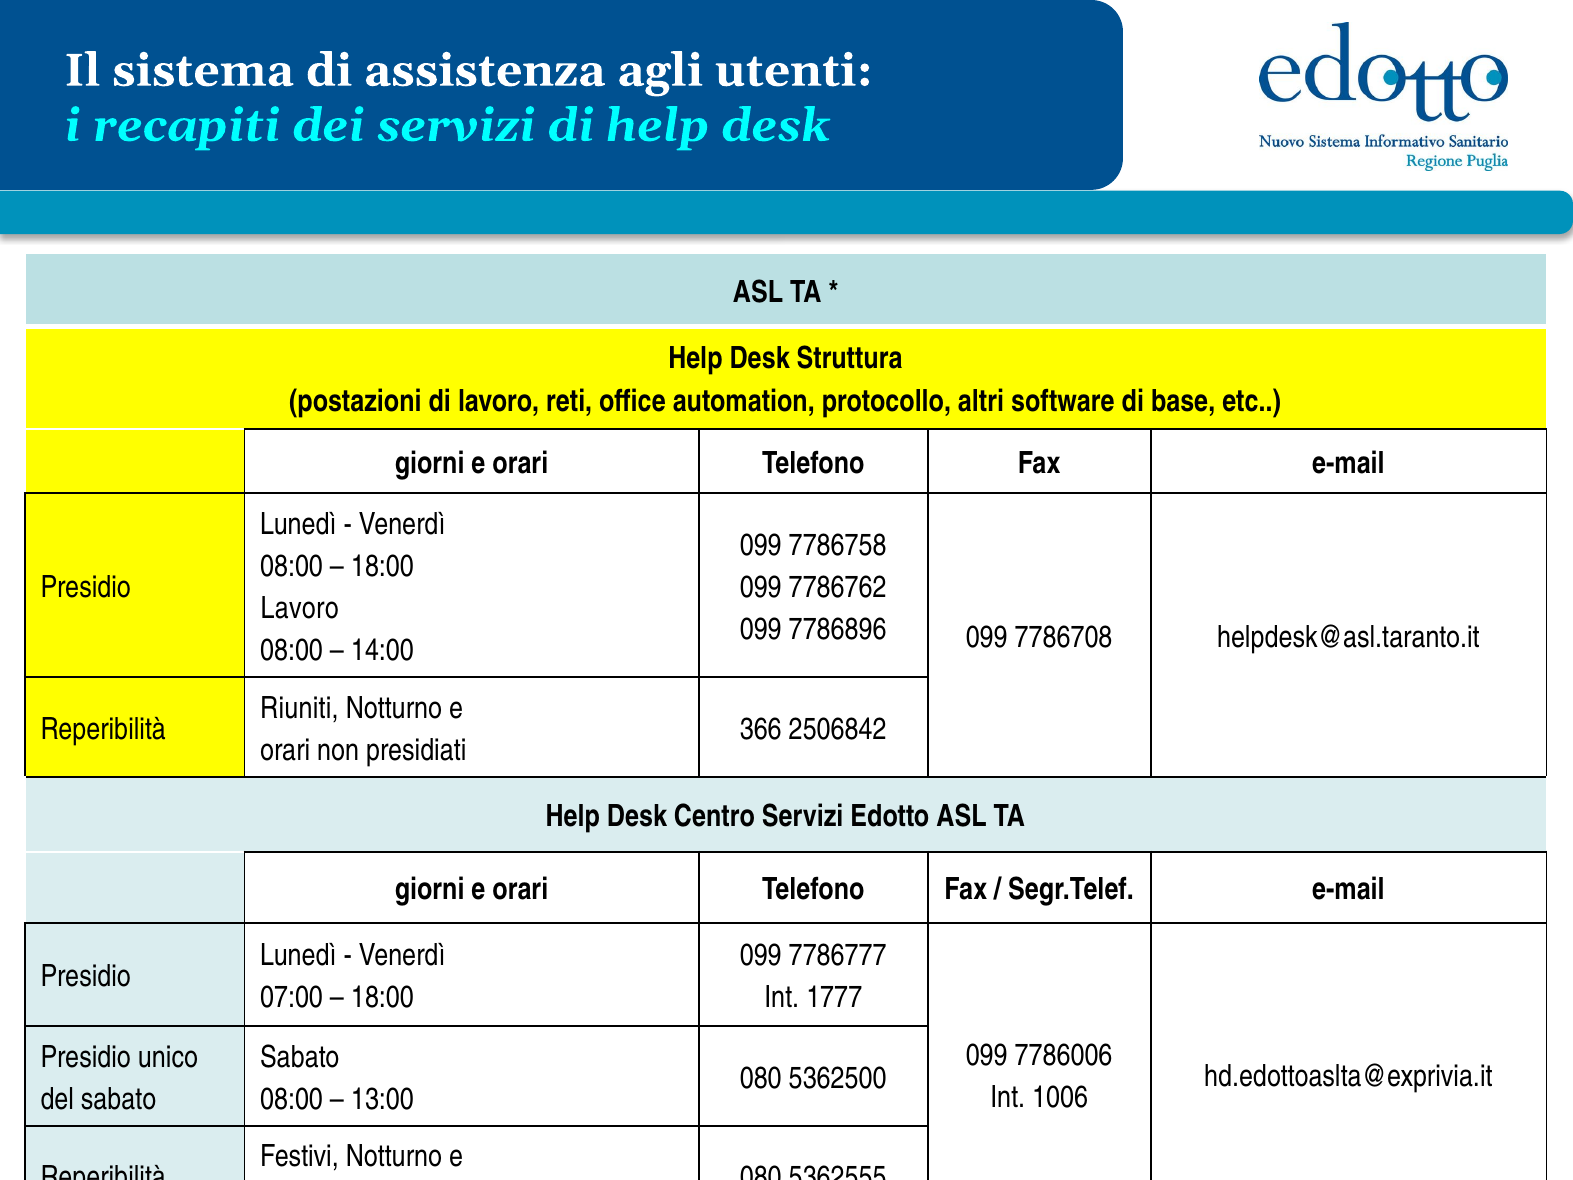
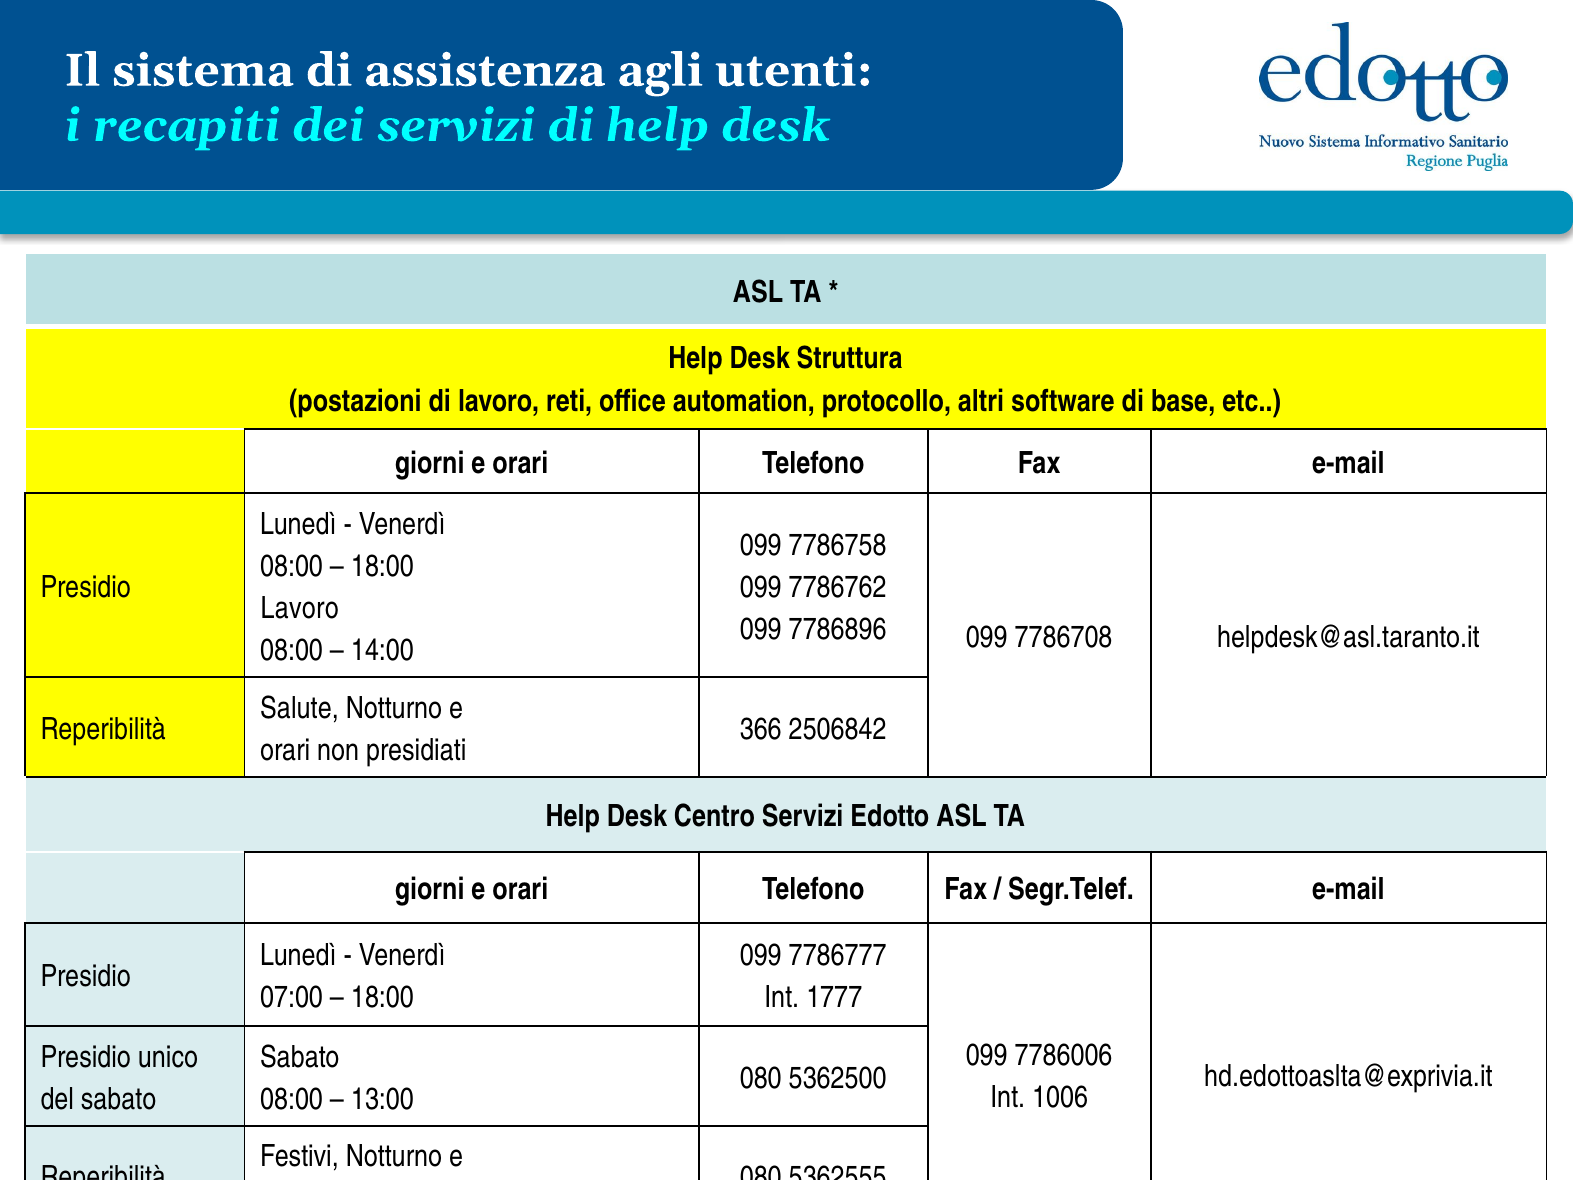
Riuniti: Riuniti -> Salute
